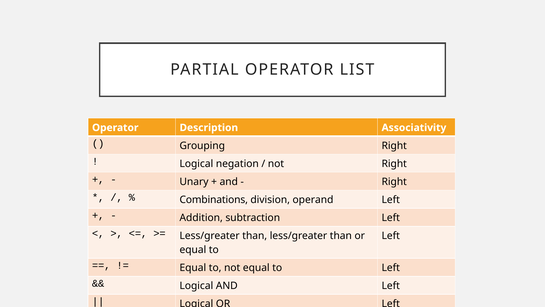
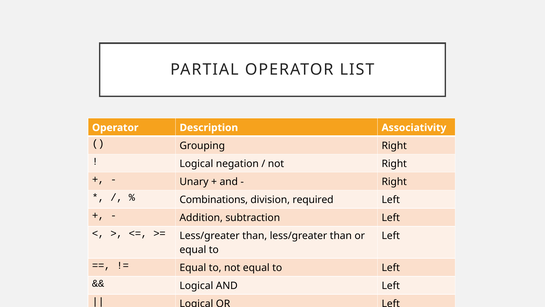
operand: operand -> required
